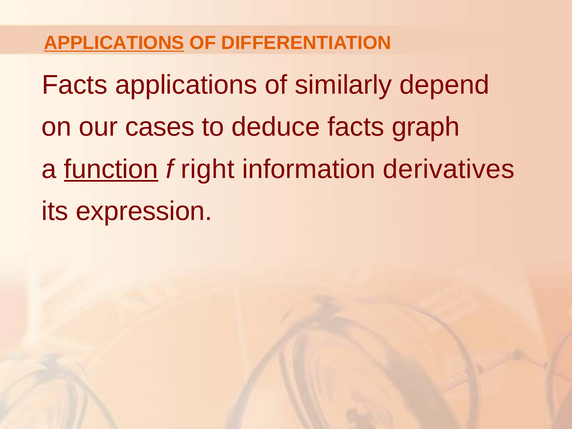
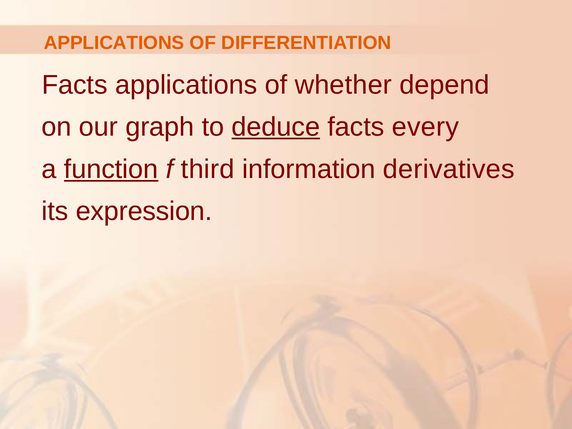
APPLICATIONS at (114, 43) underline: present -> none
similarly: similarly -> whether
cases: cases -> graph
deduce underline: none -> present
graph: graph -> every
right: right -> third
